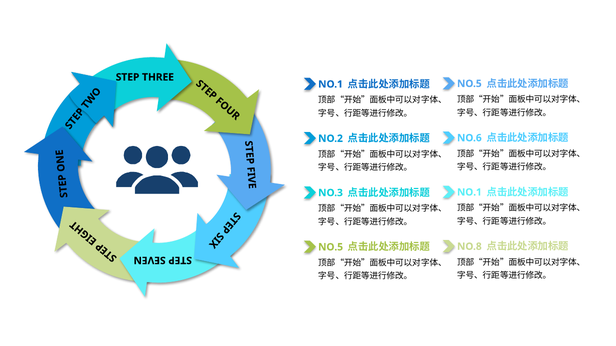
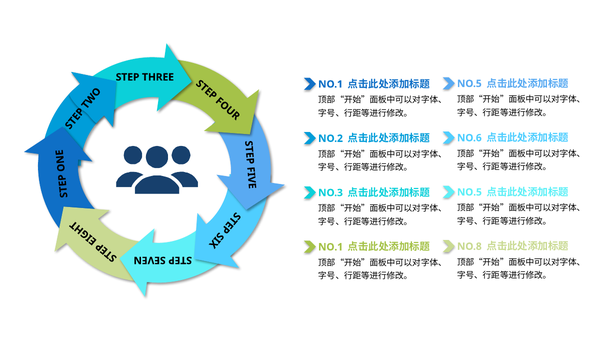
NO.1 at (469, 192): NO.1 -> NO.5
NO.5 at (331, 247): NO.5 -> NO.1
